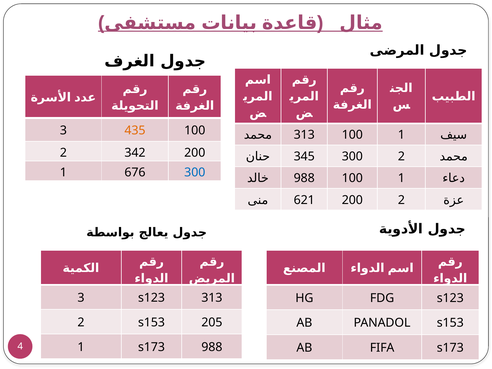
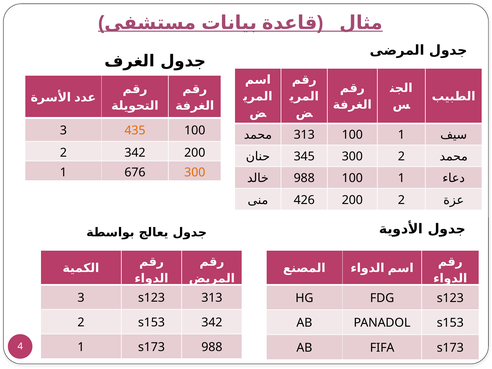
300 at (195, 172) colour: blue -> orange
621: 621 -> 426
s153 205: 205 -> 342
